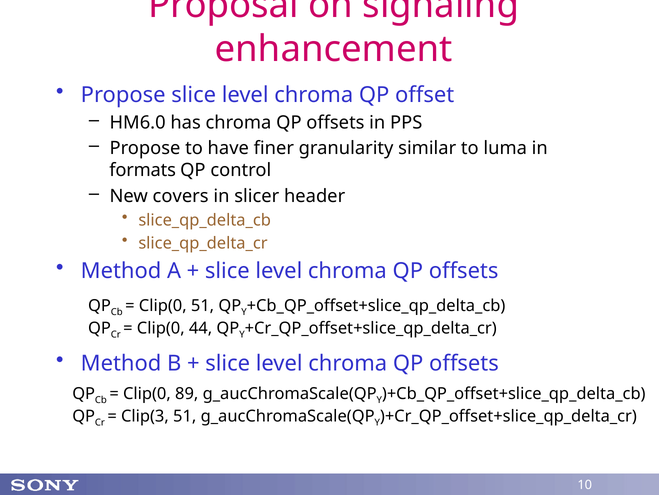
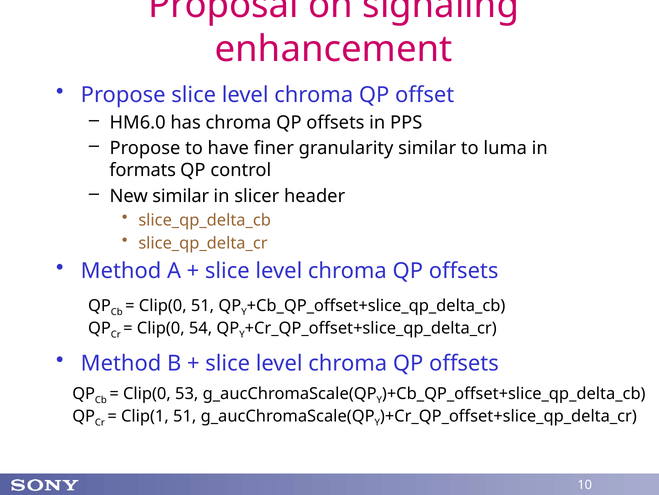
New covers: covers -> similar
44: 44 -> 54
89: 89 -> 53
Clip(3: Clip(3 -> Clip(1
